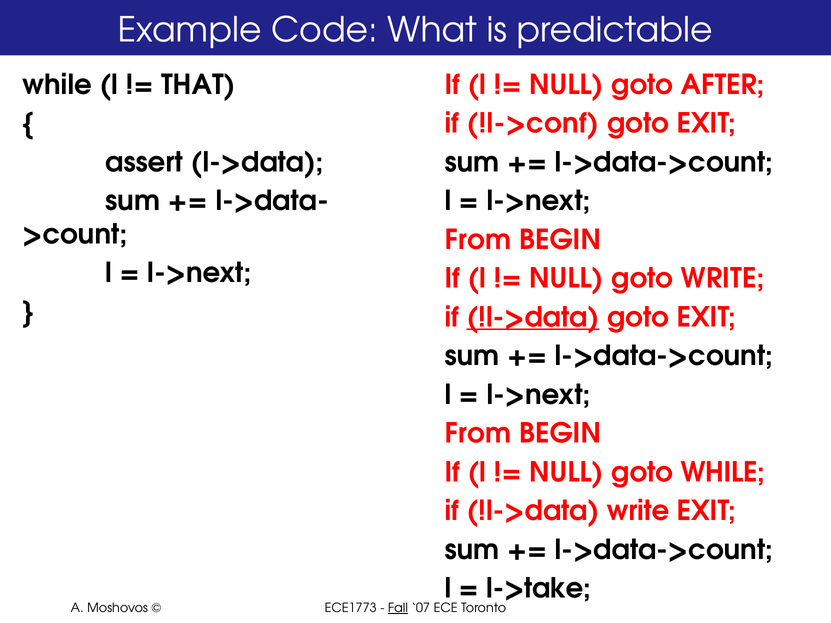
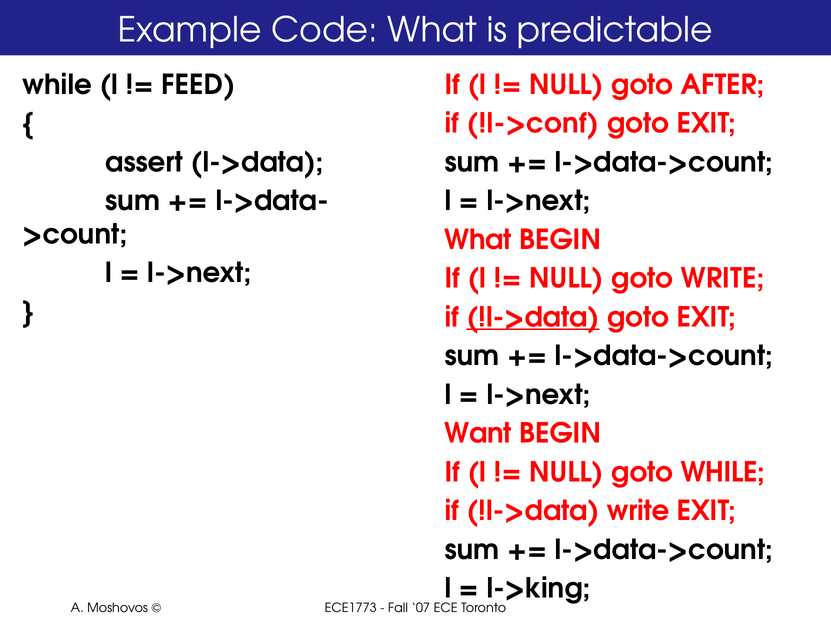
THAT: THAT -> FEED
From at (478, 240): From -> What
From at (478, 434): From -> Want
l->take: l->take -> l->king
Fall underline: present -> none
